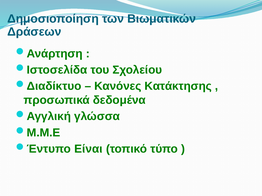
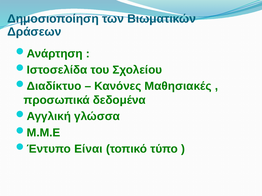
Κατάκτησης: Κατάκτησης -> Μαθησιακές
